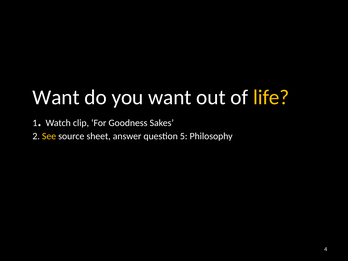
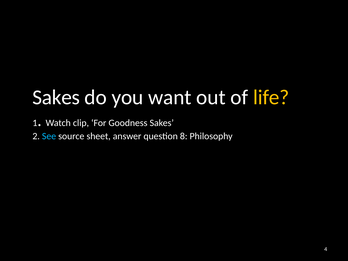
Want at (56, 97): Want -> Sakes
See colour: yellow -> light blue
5: 5 -> 8
